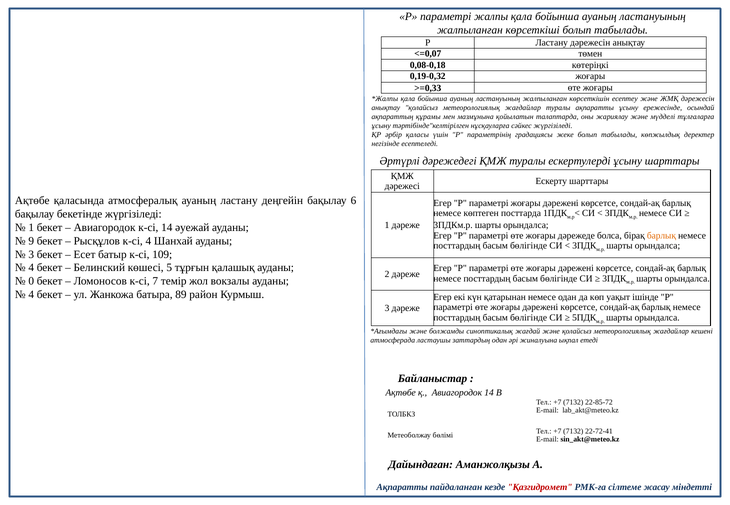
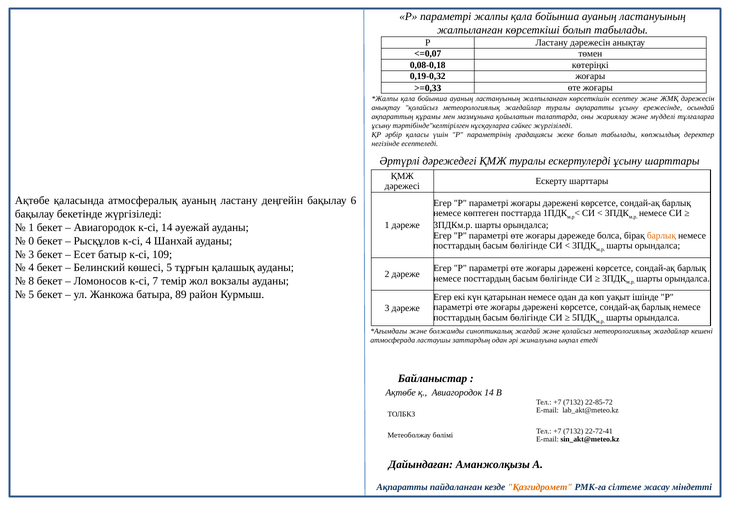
9: 9 -> 0
0: 0 -> 8
4 at (31, 295): 4 -> 5
Қазгидромет colour: red -> orange
